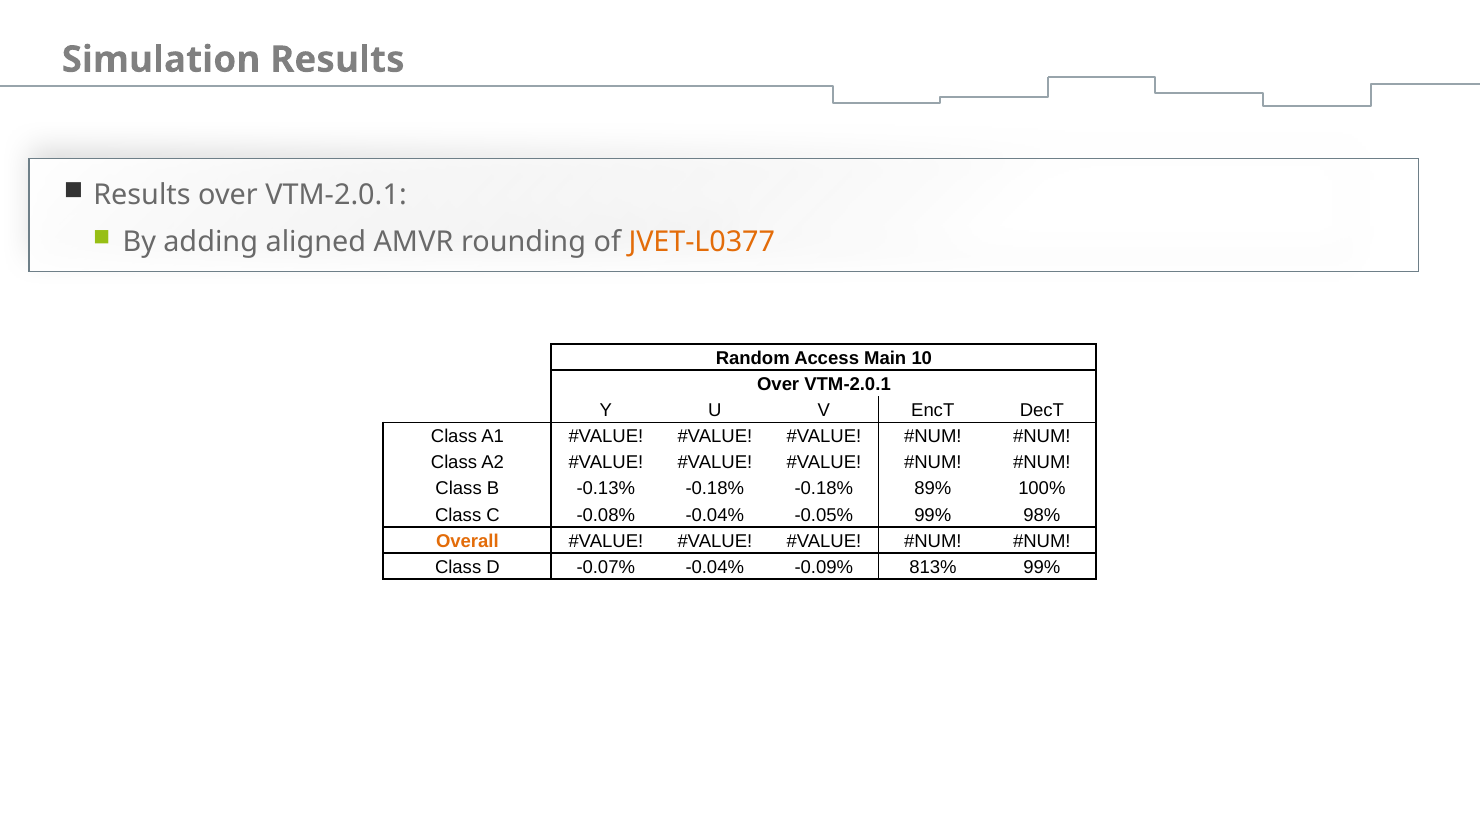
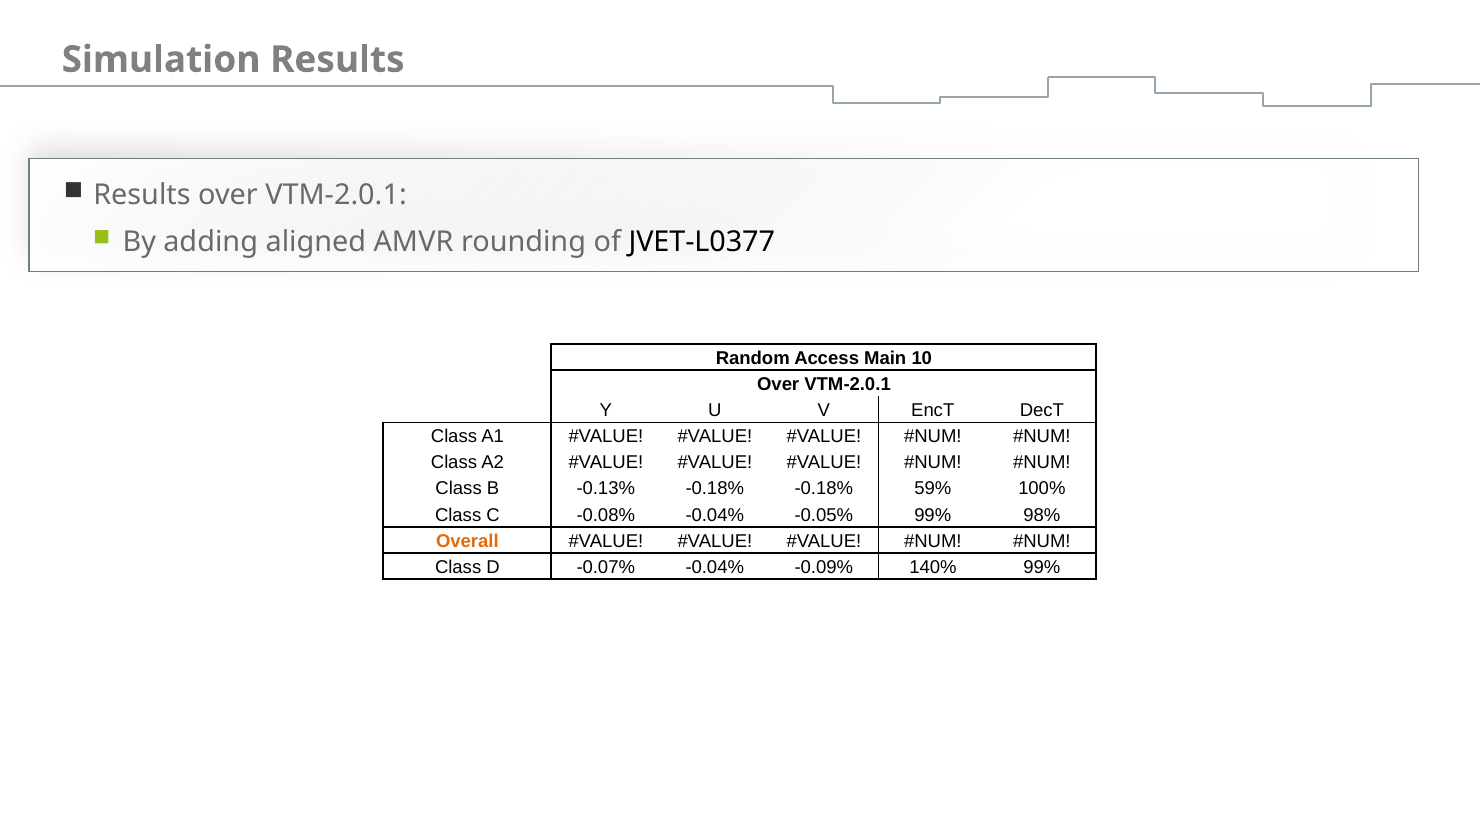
JVET-L0377 colour: orange -> black
89%: 89% -> 59%
813%: 813% -> 140%
